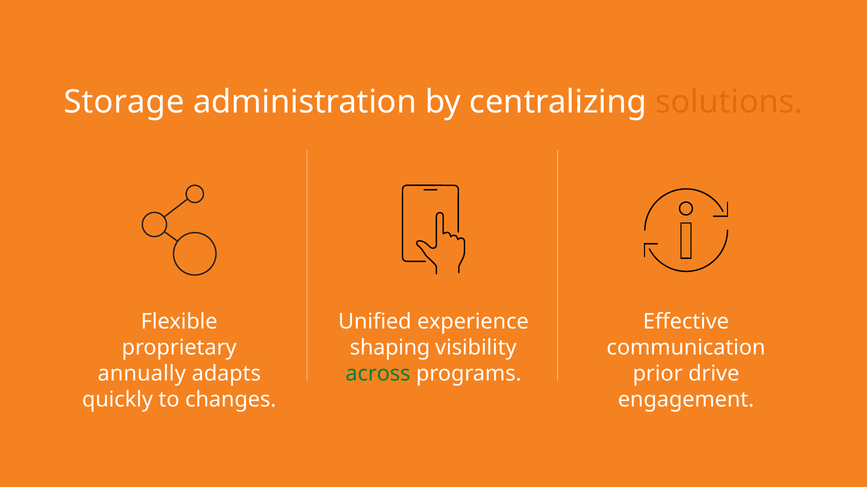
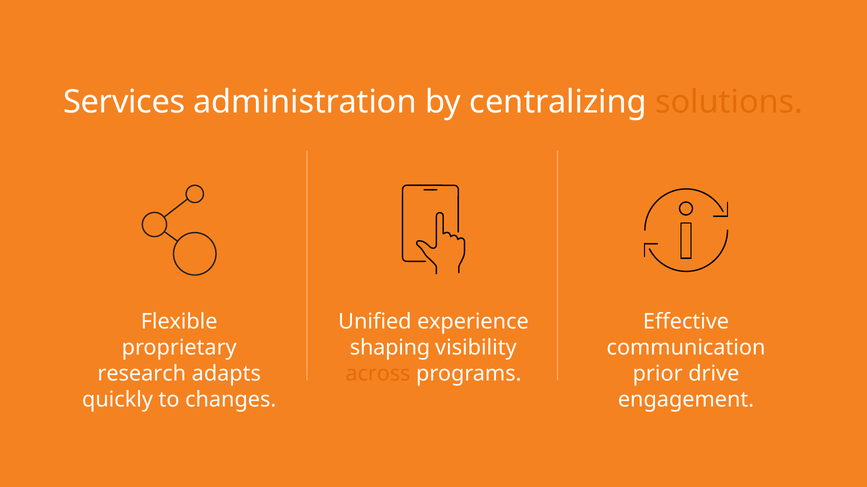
Storage: Storage -> Services
annually: annually -> research
across colour: green -> orange
